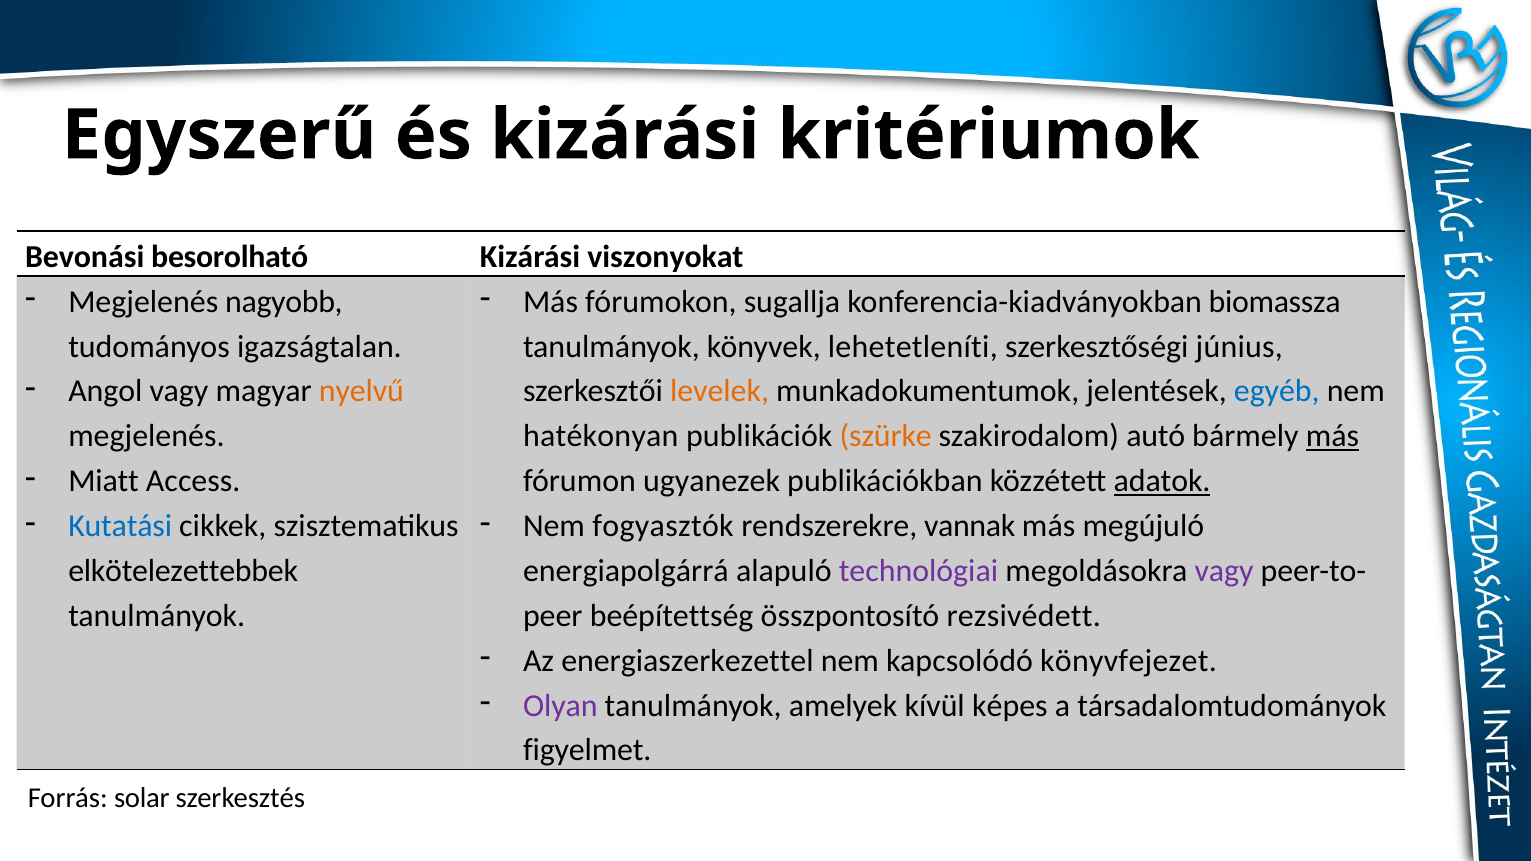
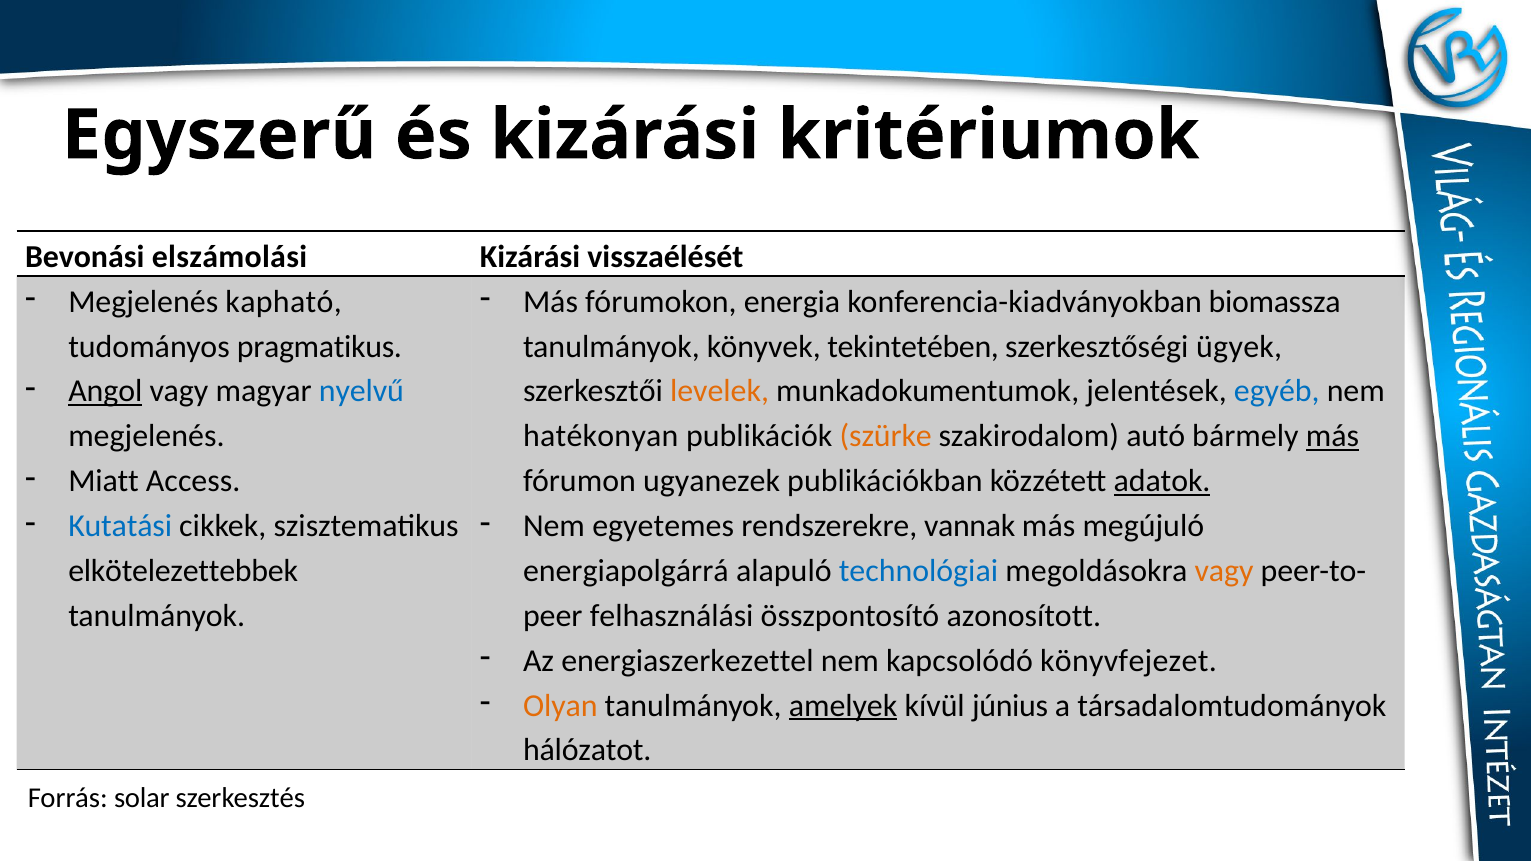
besorolható: besorolható -> elszámolási
viszonyokat: viszonyokat -> visszaélését
nagyobb: nagyobb -> kapható
sugallja: sugallja -> energia
igazságtalan: igazságtalan -> pragmatikus
lehetetleníti: lehetetleníti -> tekintetében
június: június -> ügyek
Angol underline: none -> present
nyelvű colour: orange -> blue
fogyasztók: fogyasztók -> egyetemes
technológiai colour: purple -> blue
vagy at (1224, 571) colour: purple -> orange
beépítettség: beépítettség -> felhasználási
rezsivédett: rezsivédett -> azonosított
Olyan colour: purple -> orange
amelyek underline: none -> present
képes: képes -> június
figyelmet: figyelmet -> hálózatot
